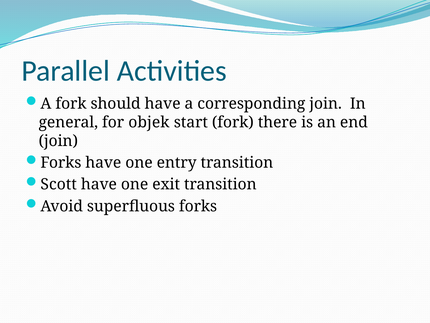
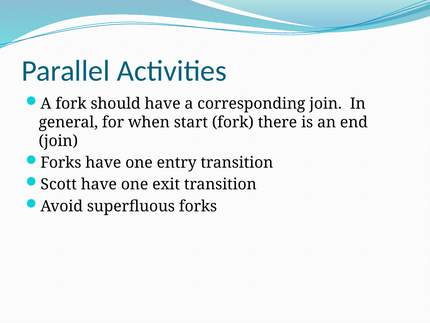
objek: objek -> when
